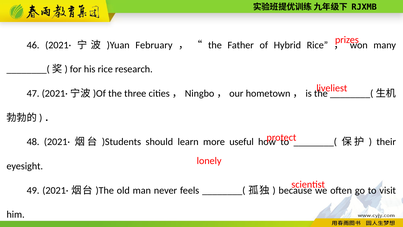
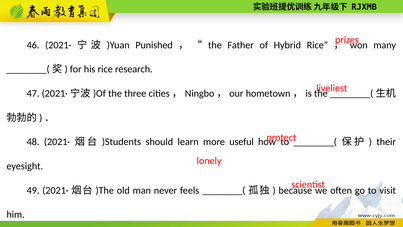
February: February -> Punished
